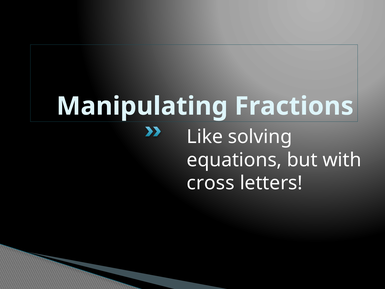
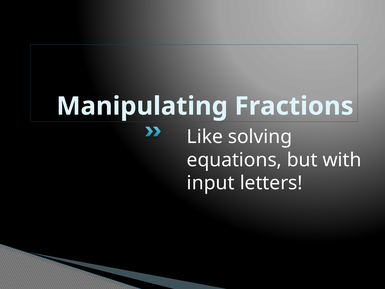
cross: cross -> input
